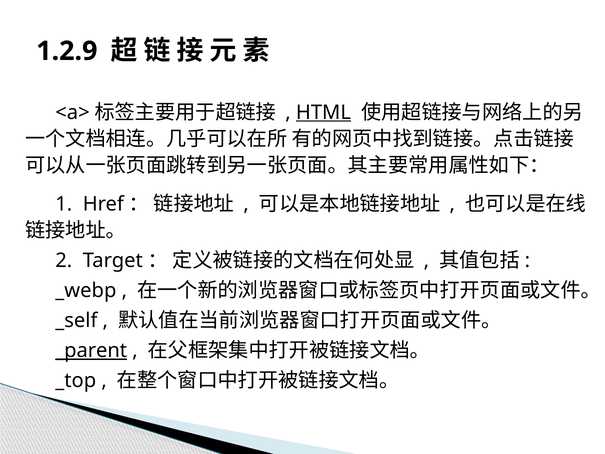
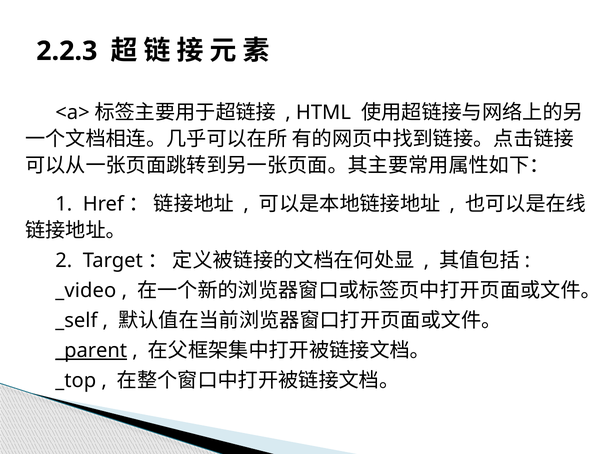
1.2.9: 1.2.9 -> 2.2.3
HTML underline: present -> none
_webp: _webp -> _video
